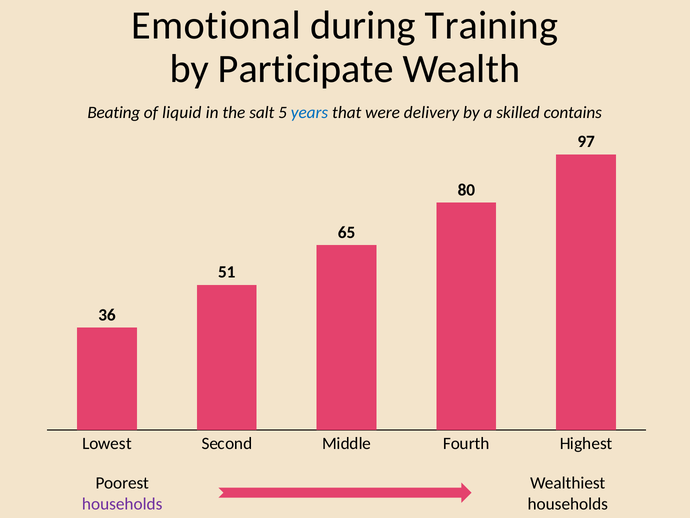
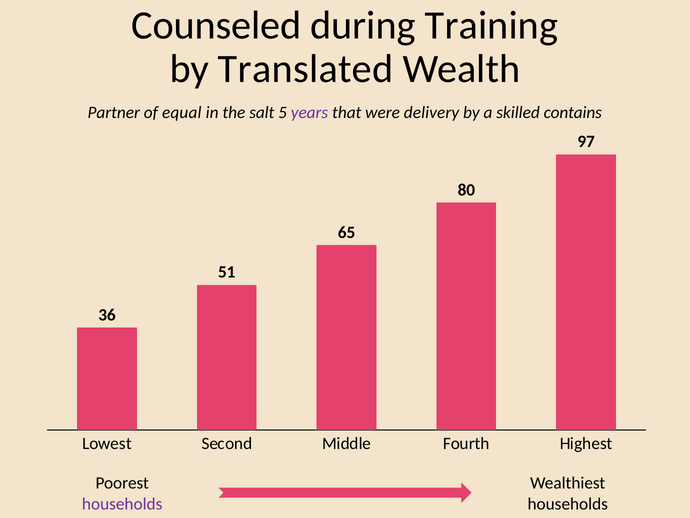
Emotional: Emotional -> Counseled
Participate: Participate -> Translated
Beating: Beating -> Partner
liquid: liquid -> equal
years colour: blue -> purple
